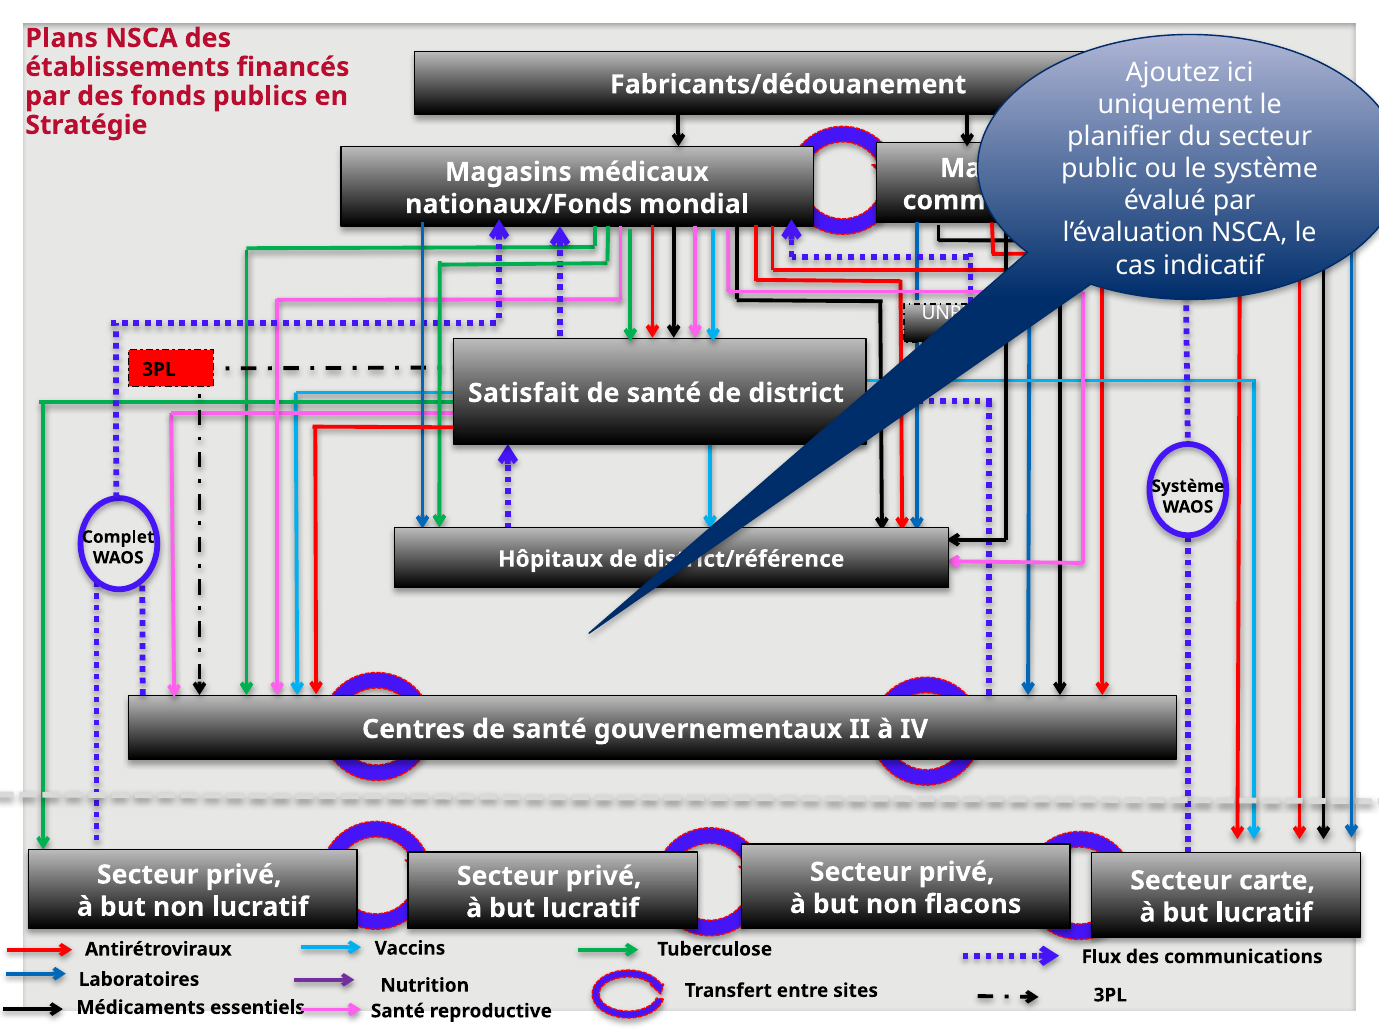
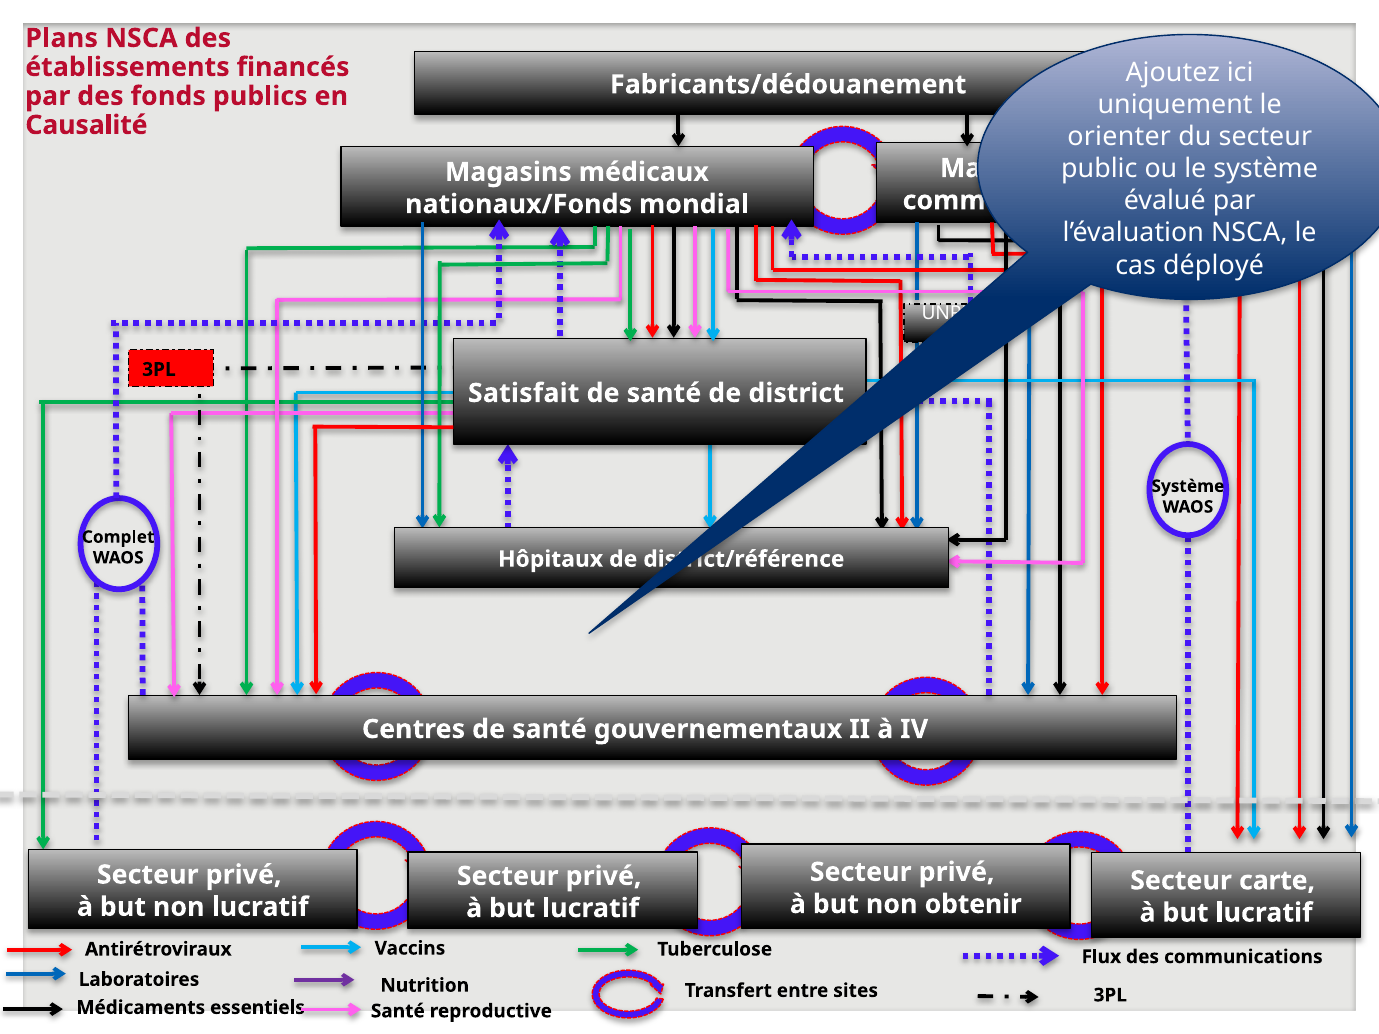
Stratégie: Stratégie -> Causalité
planifier: planifier -> orienter
indicatif: indicatif -> déployé
flacons: flacons -> obtenir
